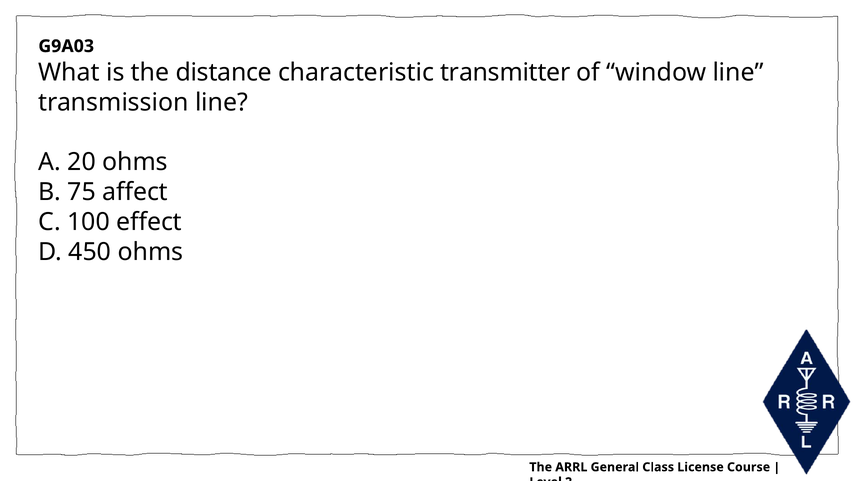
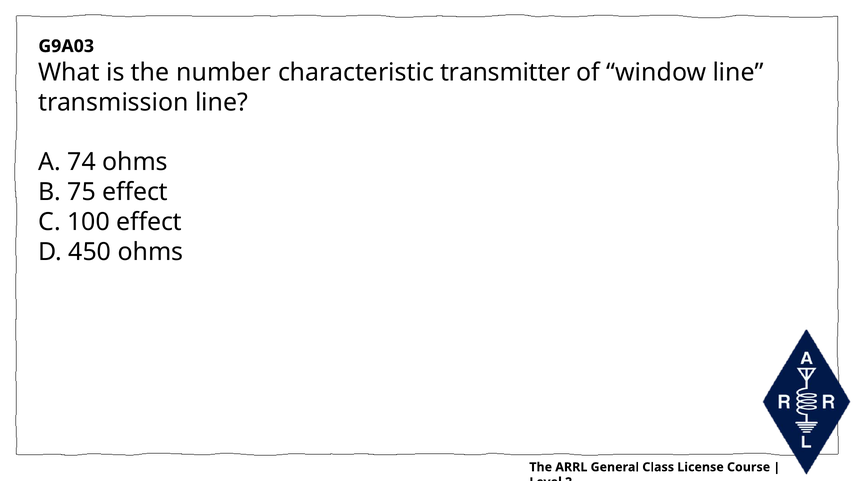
distance: distance -> number
20: 20 -> 74
75 affect: affect -> effect
